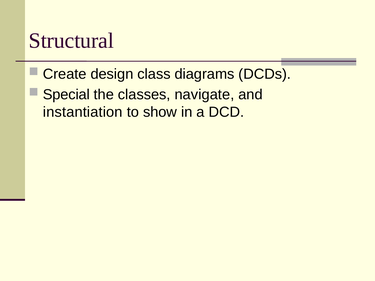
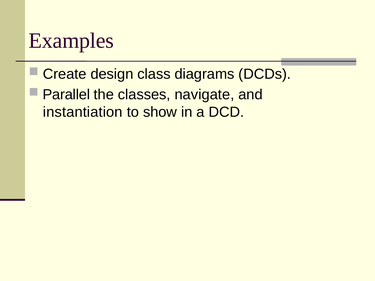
Structural: Structural -> Examples
Special: Special -> Parallel
